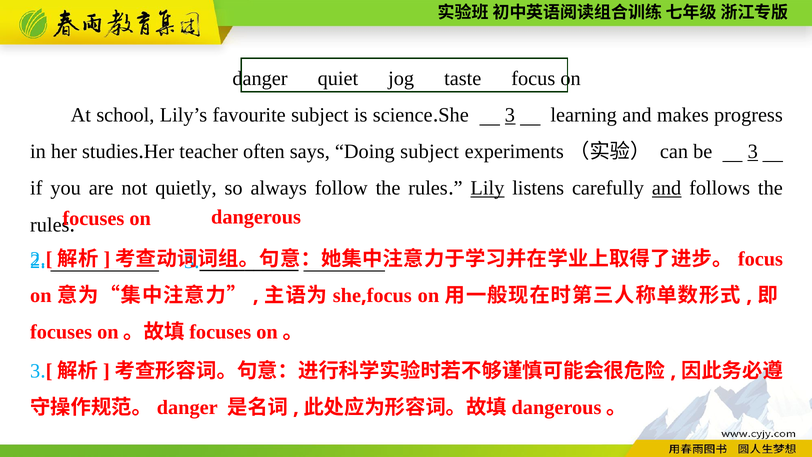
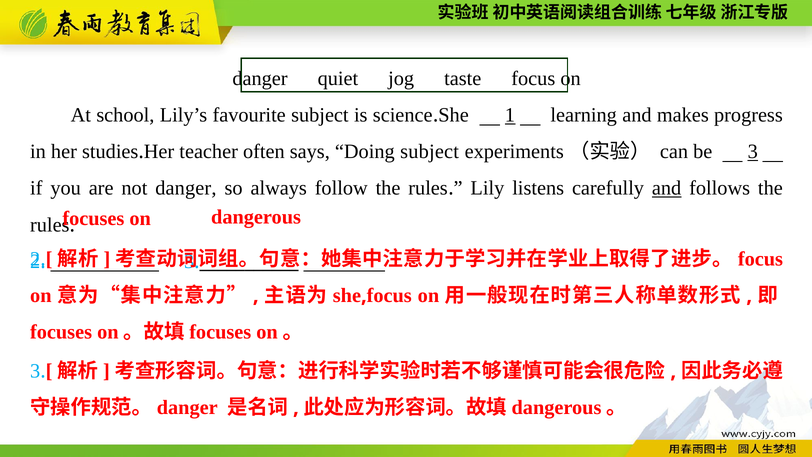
3 at (510, 115): 3 -> 1
not quietly: quietly -> danger
Lily underline: present -> none
